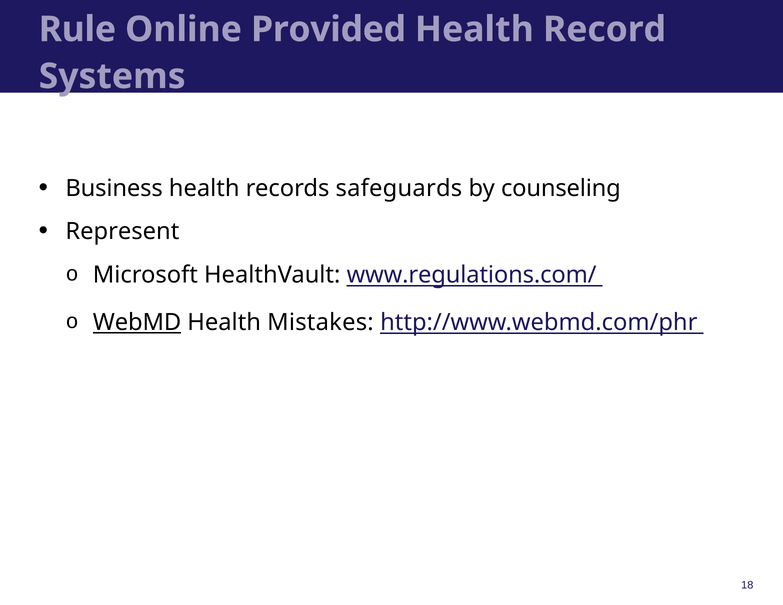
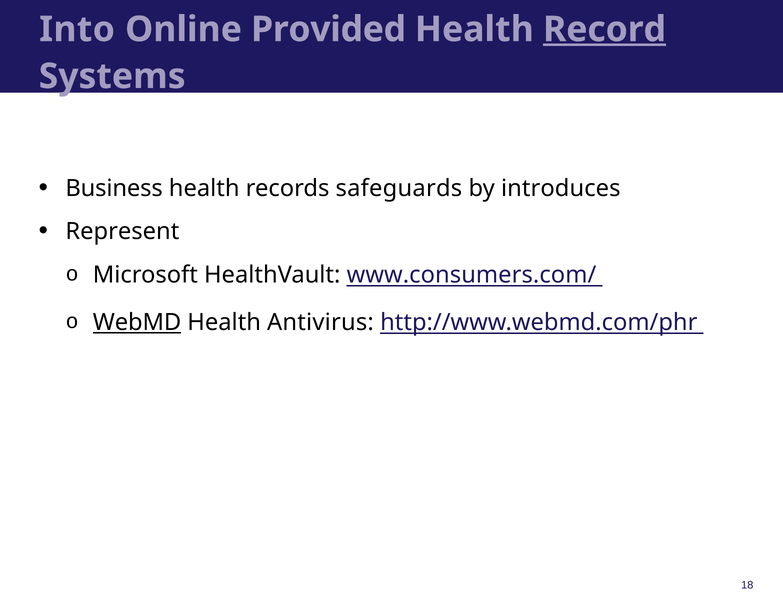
Rule: Rule -> Into
Record underline: none -> present
counseling: counseling -> introduces
www.regulations.com/: www.regulations.com/ -> www.consumers.com/
Mistakes: Mistakes -> Antivirus
